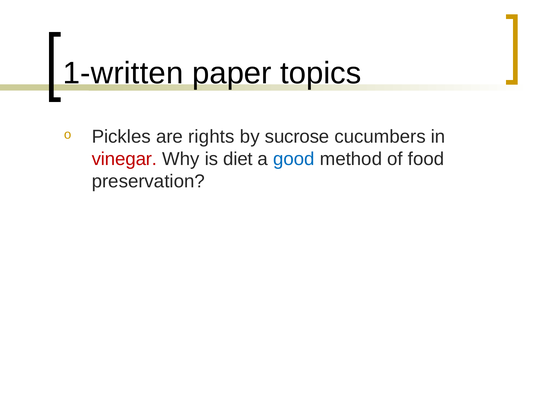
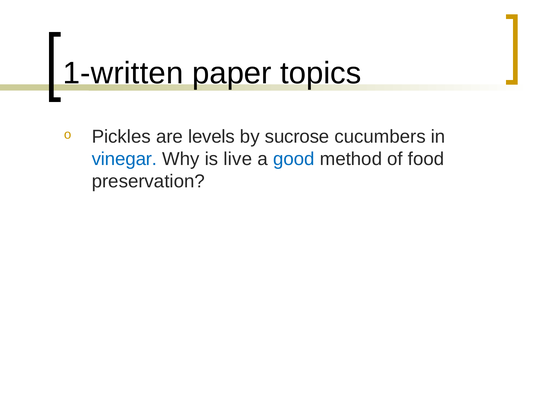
rights: rights -> levels
vinegar colour: red -> blue
diet: diet -> live
